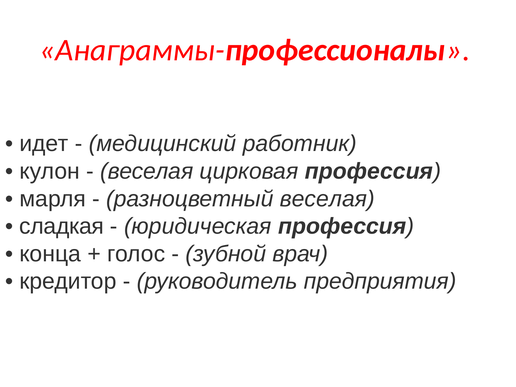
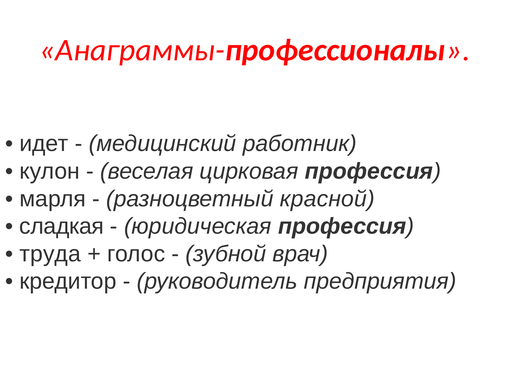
разноцветный веселая: веселая -> красной
конца: конца -> труда
